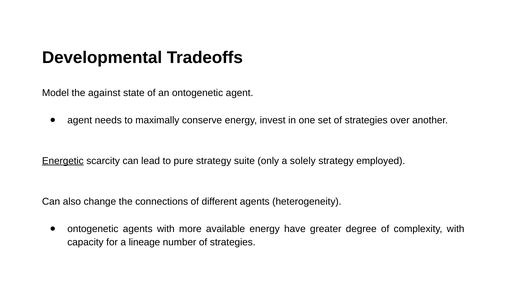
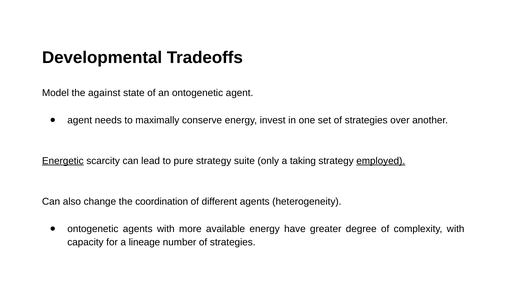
solely: solely -> taking
employed underline: none -> present
connections: connections -> coordination
